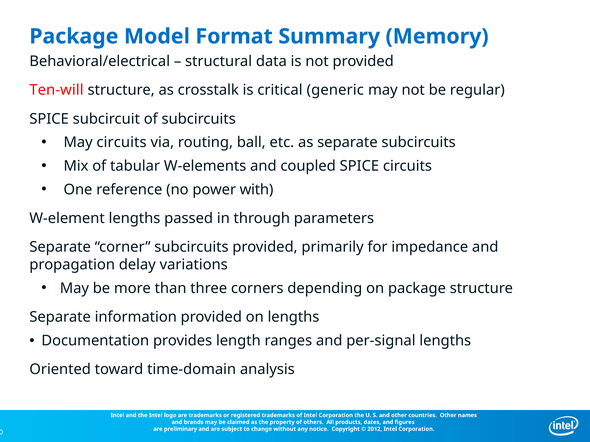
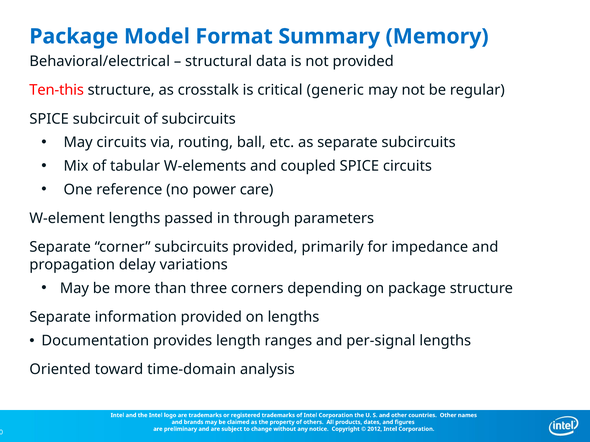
Ten-will: Ten-will -> Ten-this
with: with -> care
